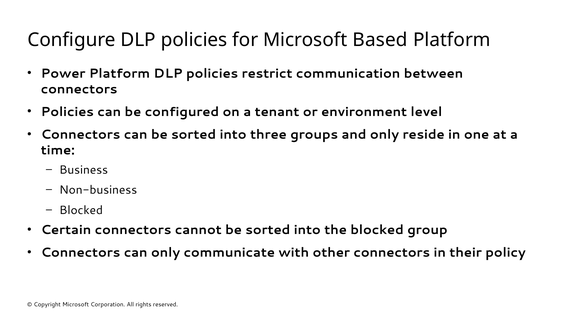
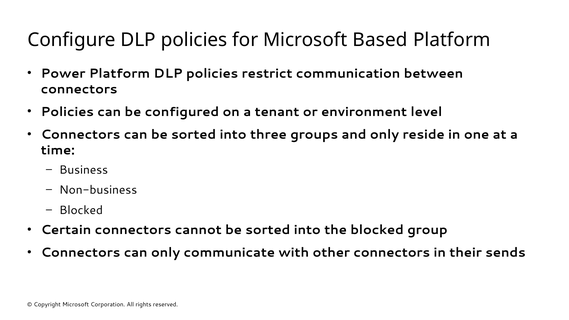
policy: policy -> sends
